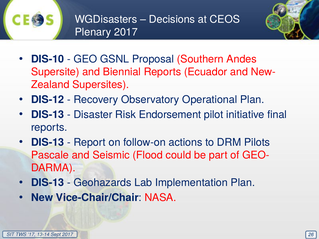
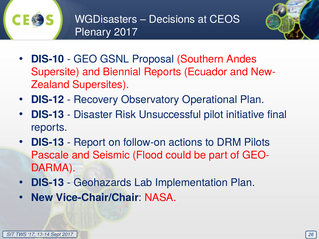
Endorsement: Endorsement -> Unsuccessful
